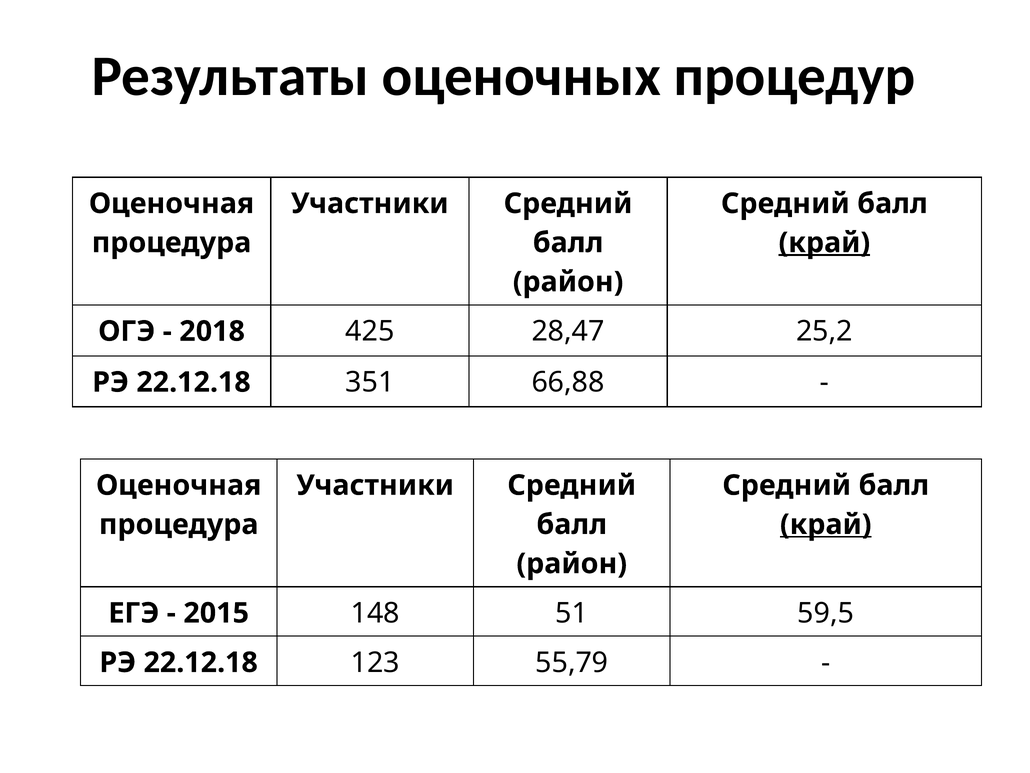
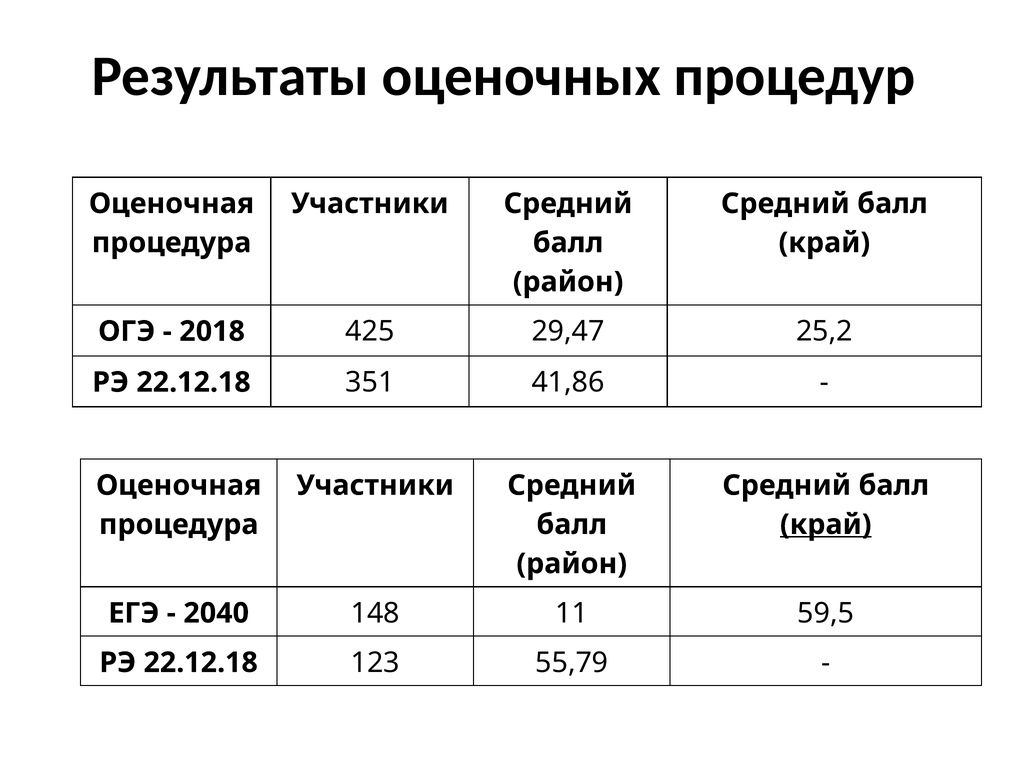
край at (824, 243) underline: present -> none
28,47: 28,47 -> 29,47
66,88: 66,88 -> 41,86
2015: 2015 -> 2040
51: 51 -> 11
